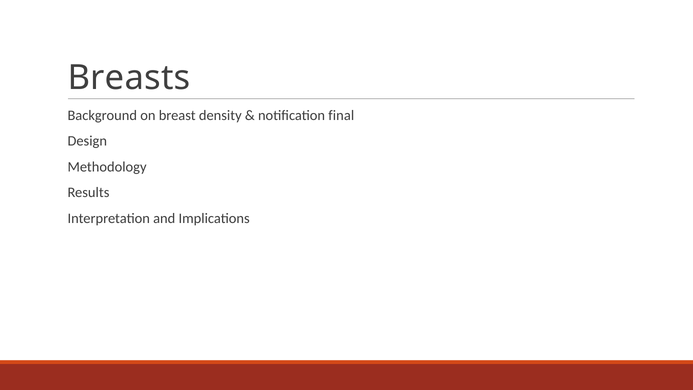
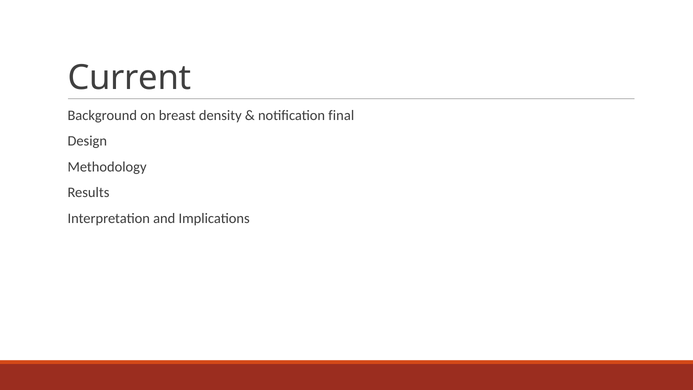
Breasts: Breasts -> Current
